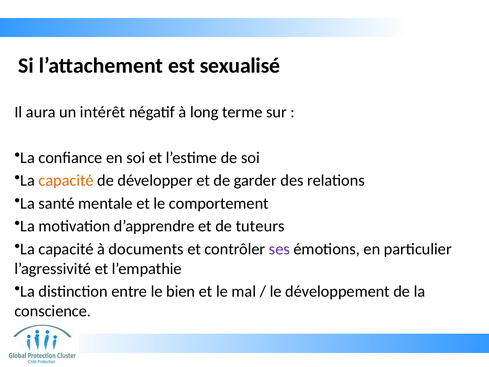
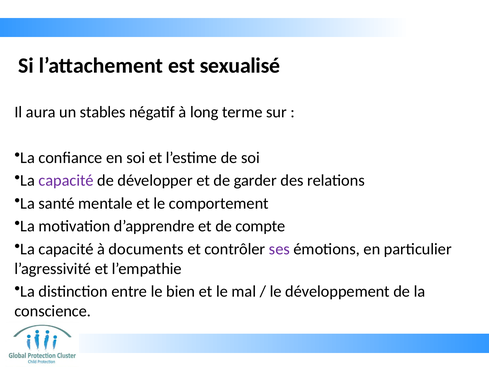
intérêt: intérêt -> stables
capacité at (66, 180) colour: orange -> purple
tuteurs: tuteurs -> compte
